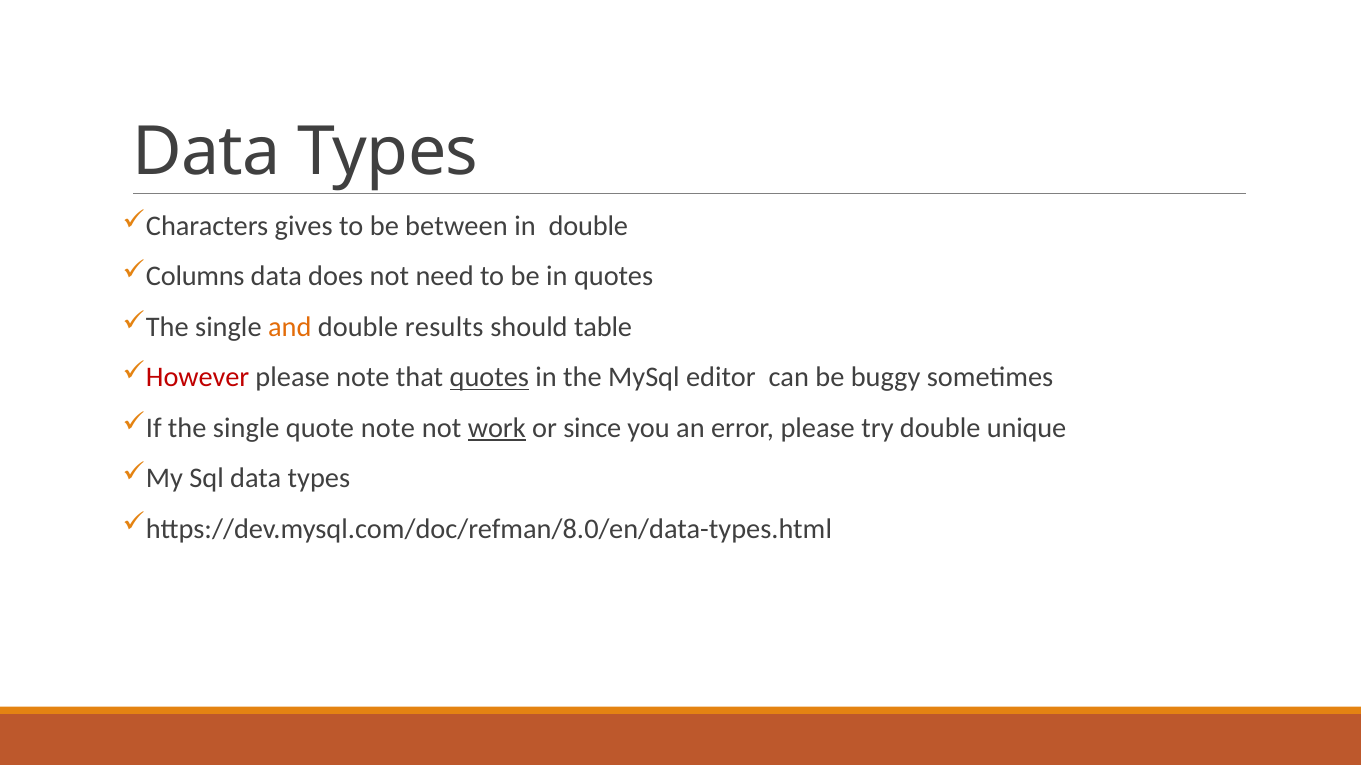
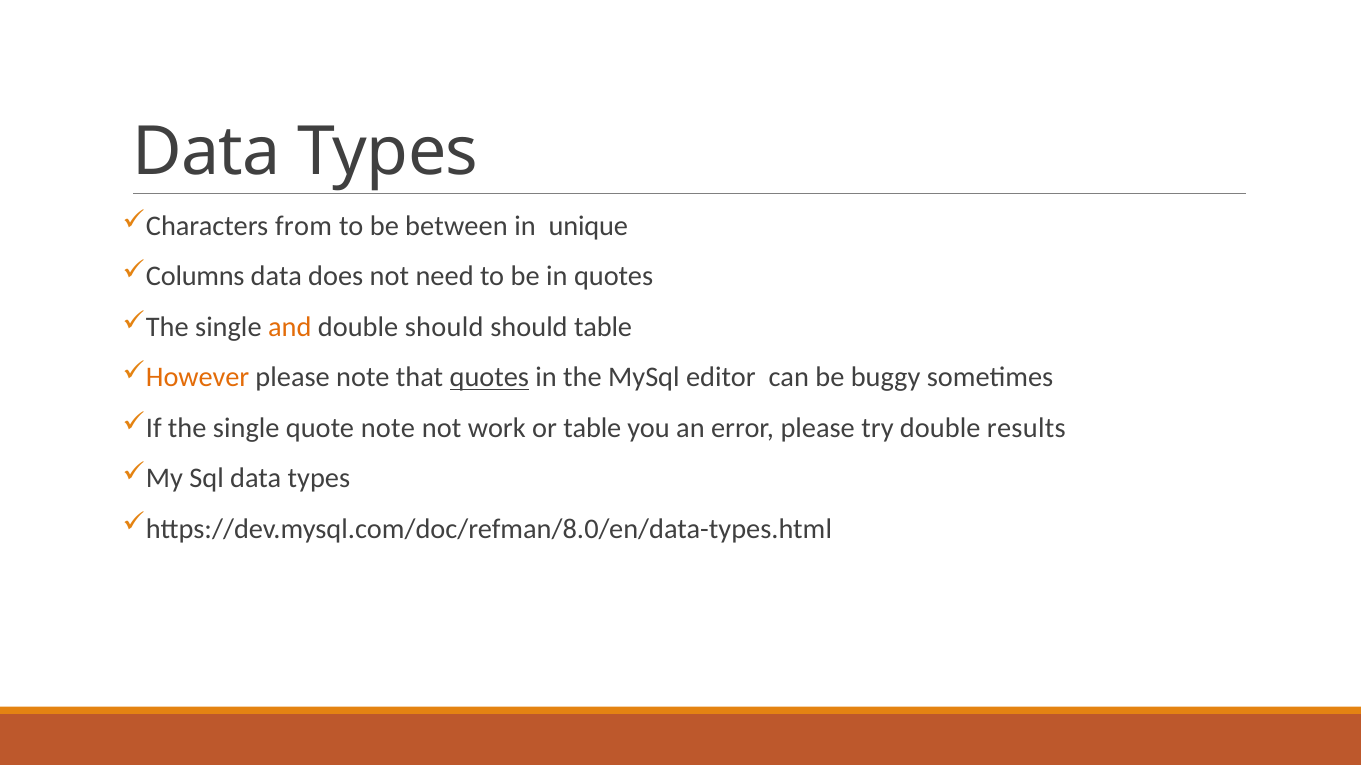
gives: gives -> from
in double: double -> unique
double results: results -> should
However colour: red -> orange
work underline: present -> none
or since: since -> table
unique: unique -> results
